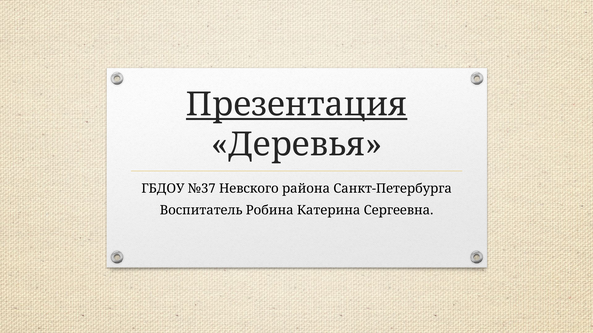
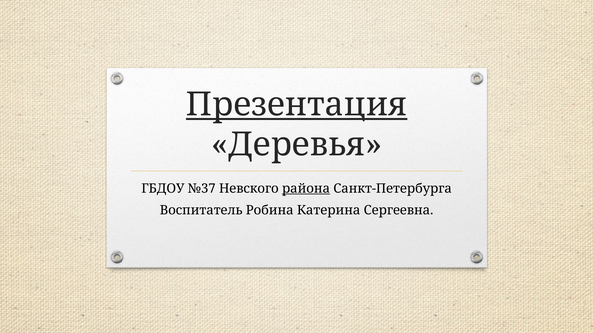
района underline: none -> present
